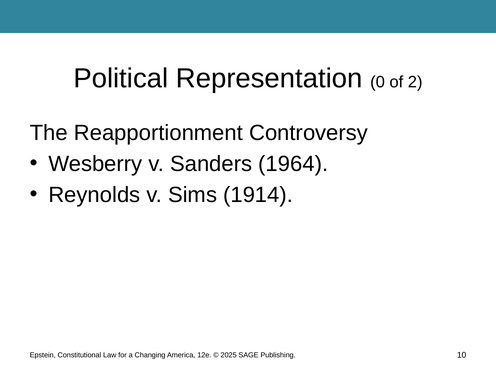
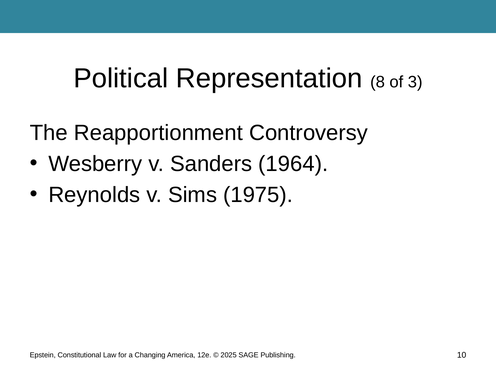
0: 0 -> 8
2: 2 -> 3
1914: 1914 -> 1975
